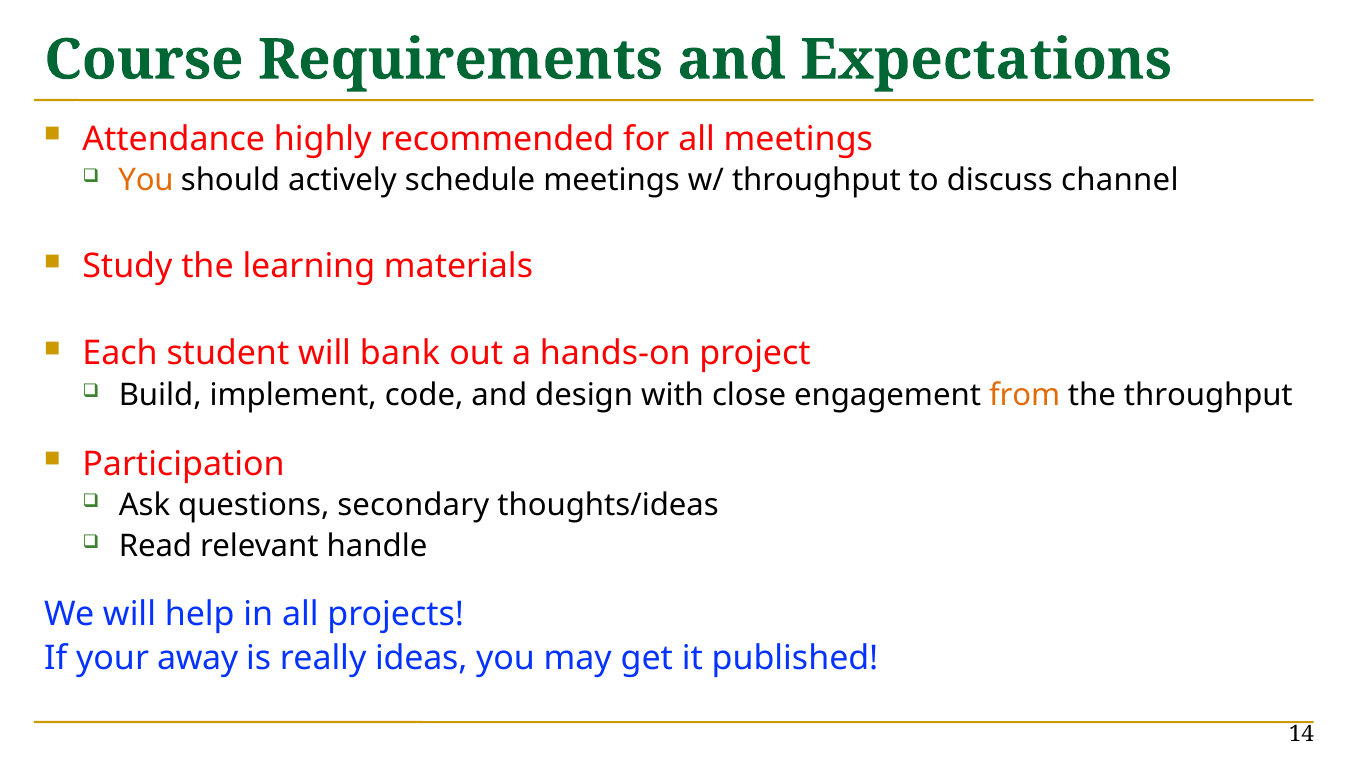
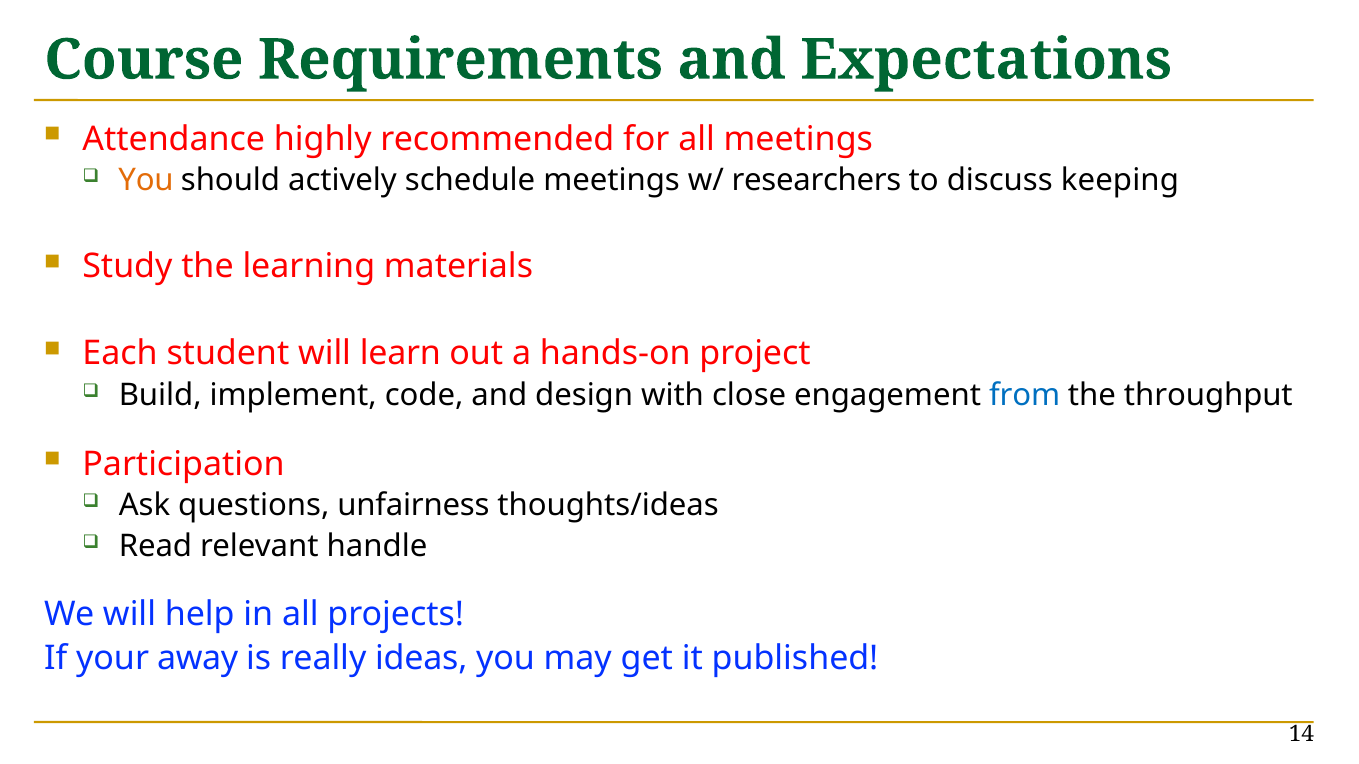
w/ throughput: throughput -> researchers
channel: channel -> keeping
bank: bank -> learn
from colour: orange -> blue
secondary: secondary -> unfairness
